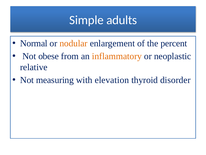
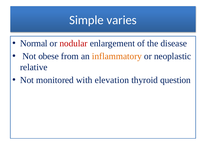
adults: adults -> varies
nodular colour: orange -> red
percent: percent -> disease
measuring: measuring -> monitored
disorder: disorder -> question
